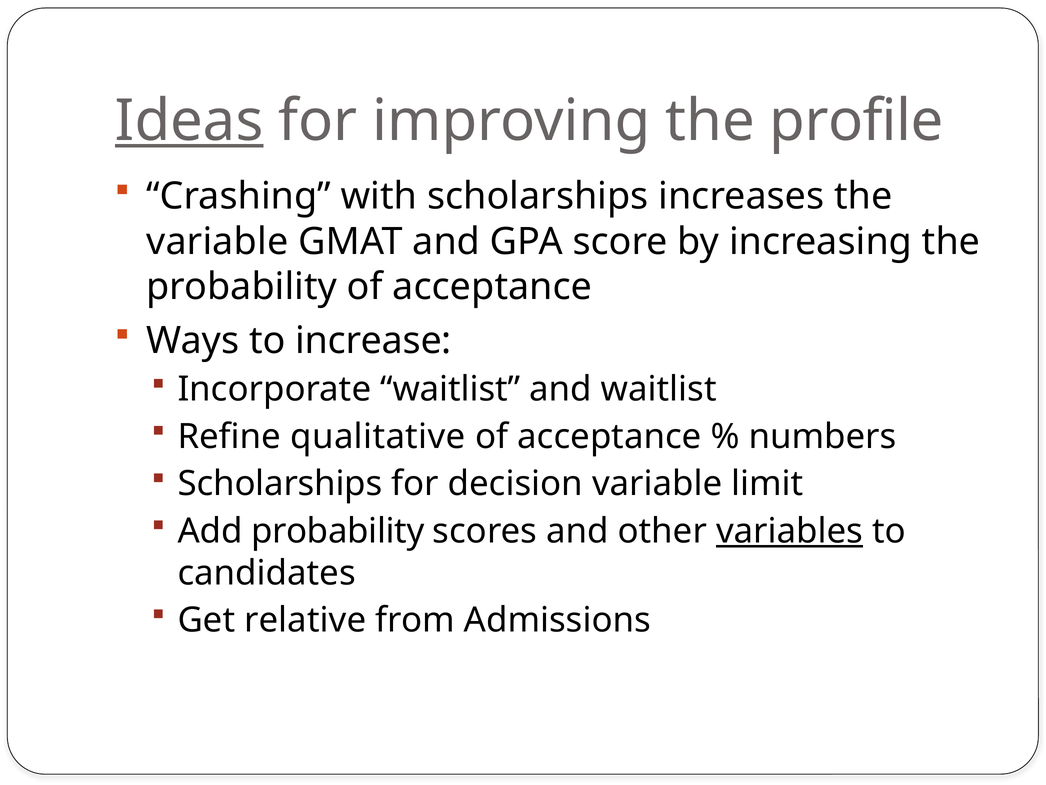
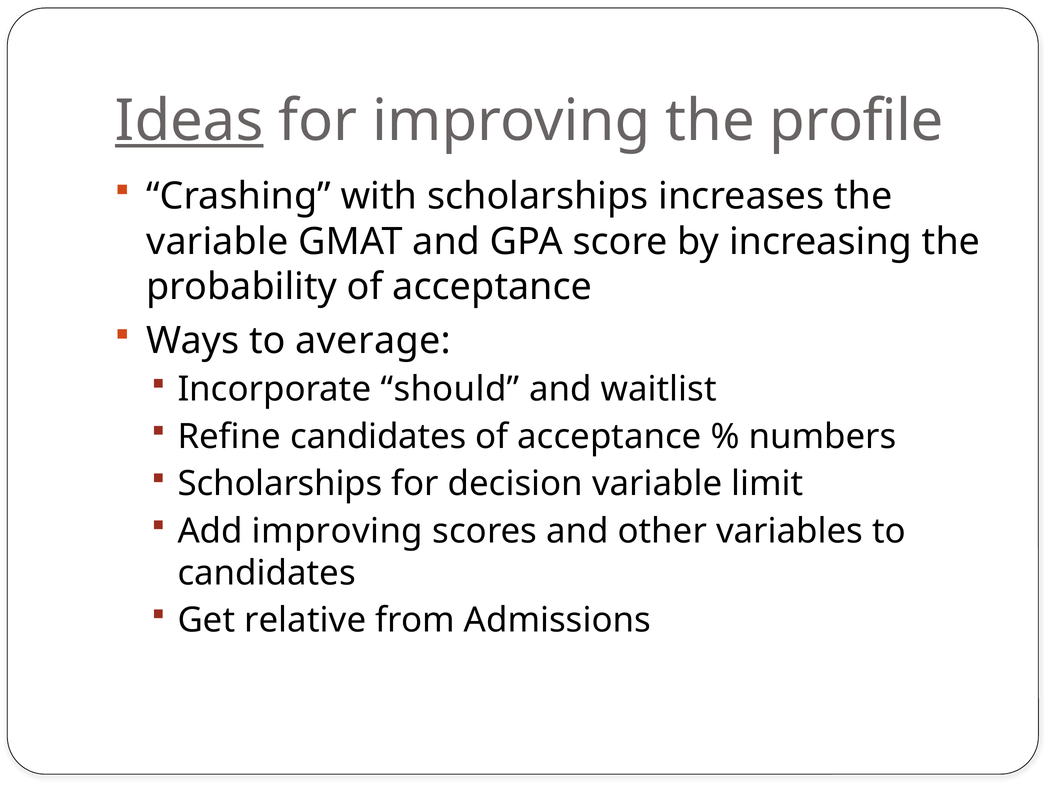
increase: increase -> average
Incorporate waitlist: waitlist -> should
Refine qualitative: qualitative -> candidates
Add probability: probability -> improving
variables underline: present -> none
